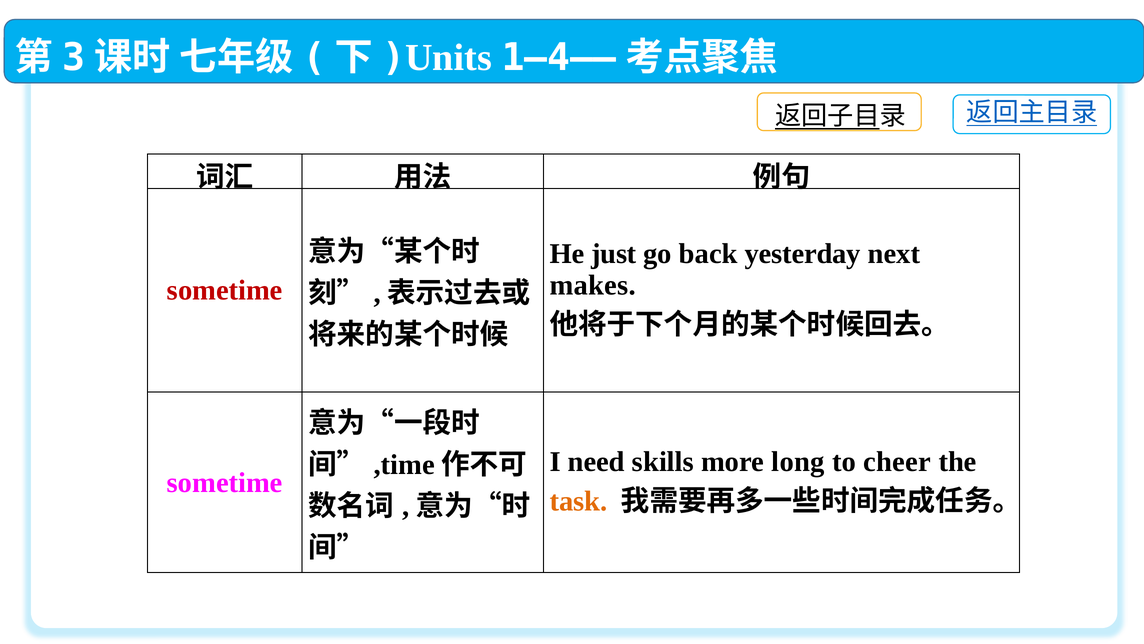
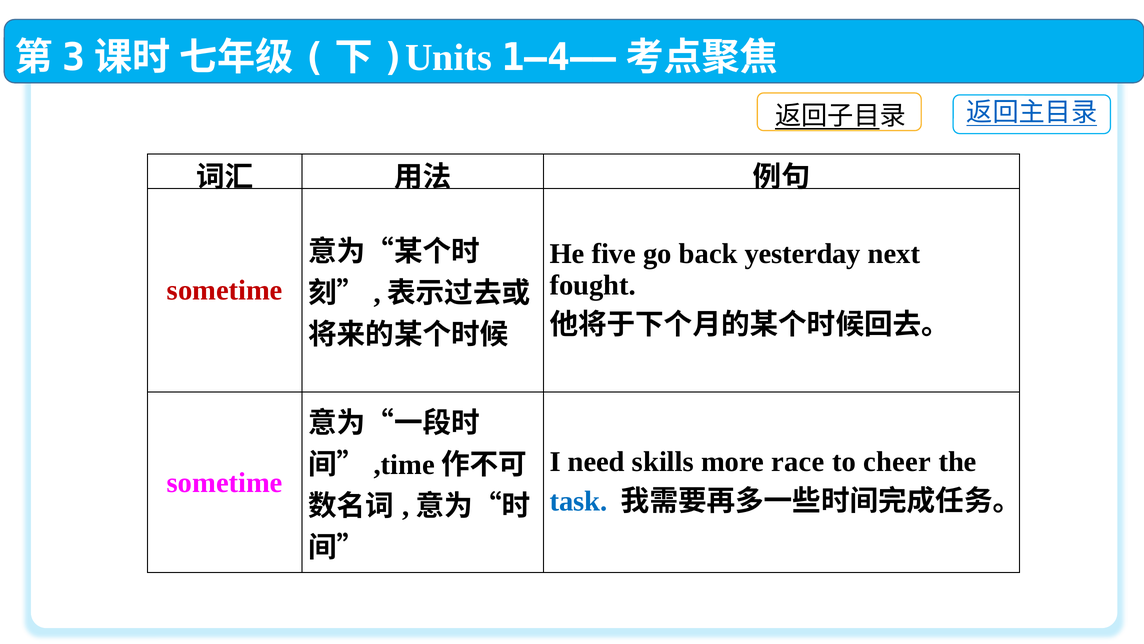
just: just -> five
makes: makes -> fought
long: long -> race
task colour: orange -> blue
